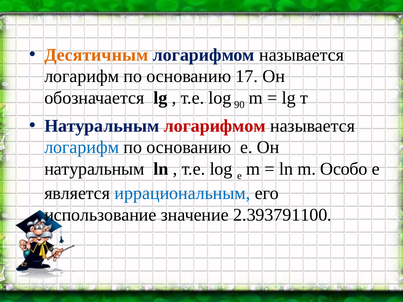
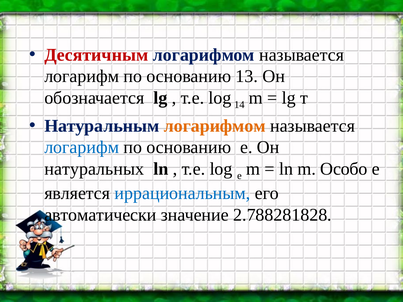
Десятичным colour: orange -> red
17: 17 -> 13
90: 90 -> 14
логарифмом at (215, 126) colour: red -> orange
натуральным at (94, 169): натуральным -> натуральных
использование: использование -> автоматически
2.393791100: 2.393791100 -> 2.788281828
